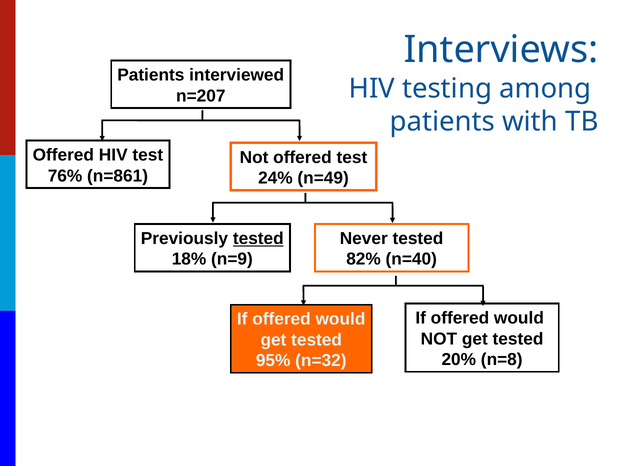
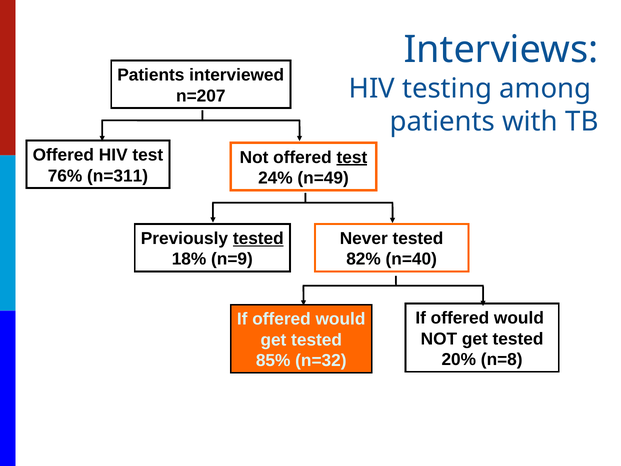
test at (352, 157) underline: none -> present
n=861: n=861 -> n=311
95%: 95% -> 85%
